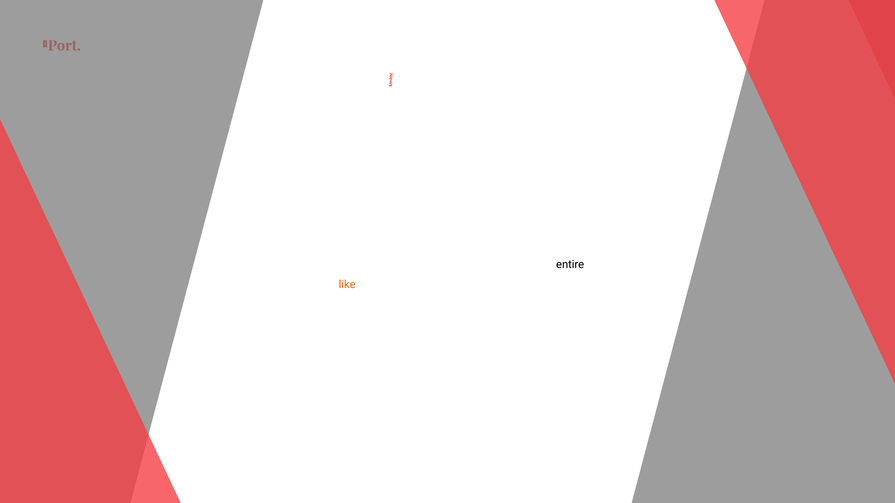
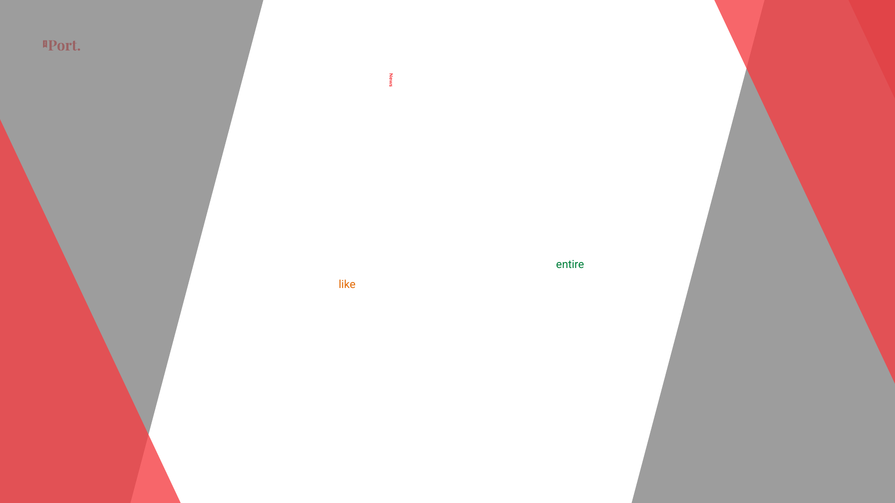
entire colour: black -> green
